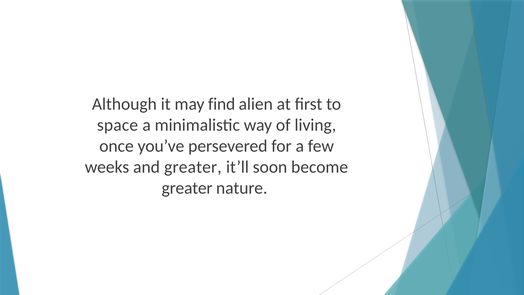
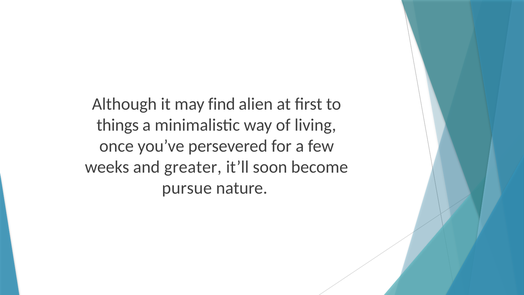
space: space -> things
greater at (187, 188): greater -> pursue
